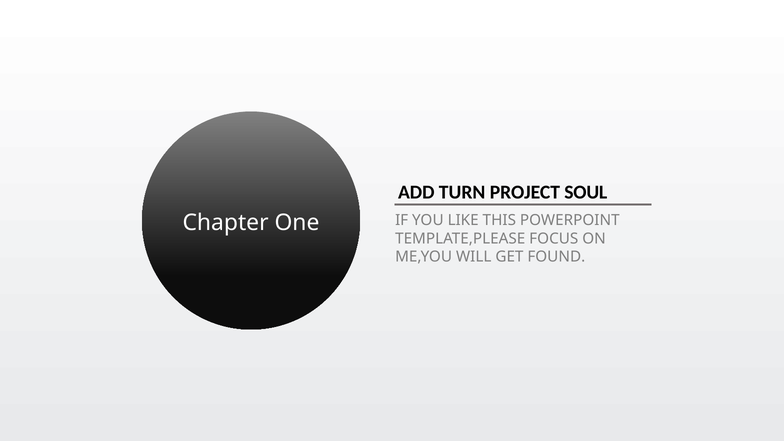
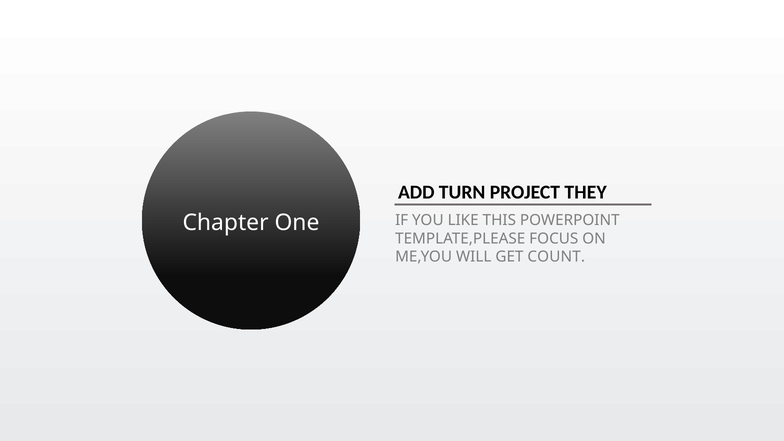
SOUL: SOUL -> THEY
FOUND: FOUND -> COUNT
